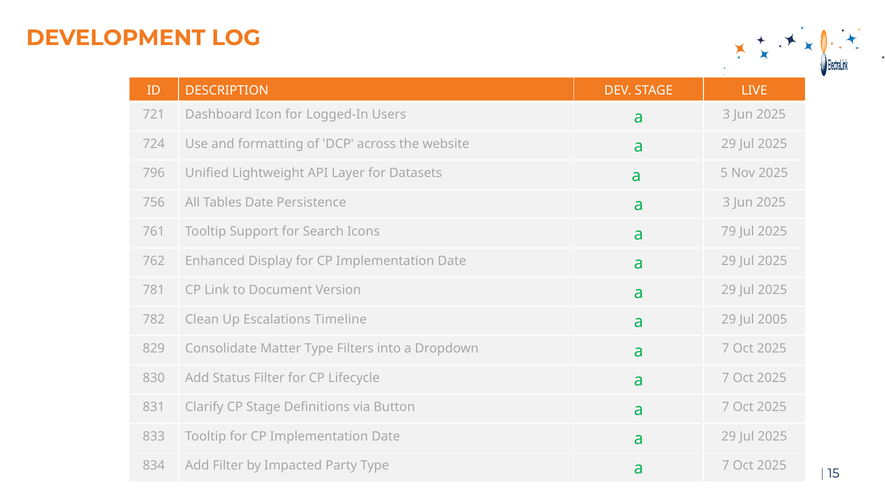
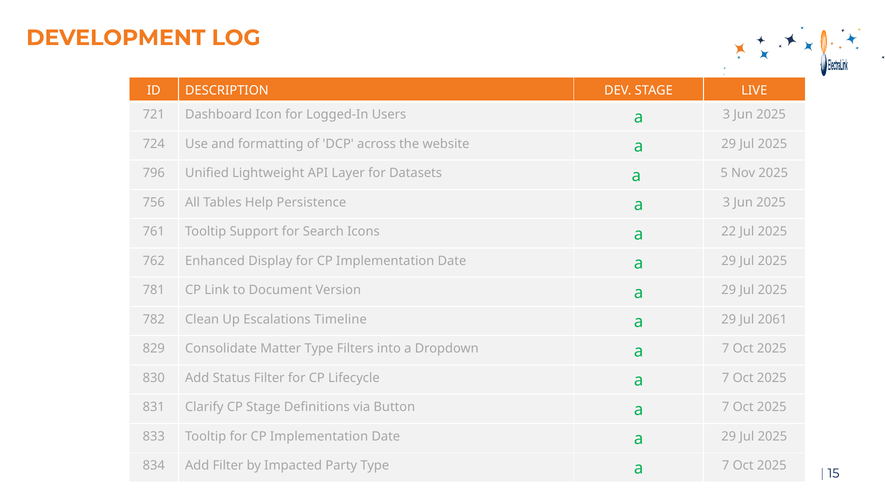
Tables Date: Date -> Help
79: 79 -> 22
2005: 2005 -> 2061
